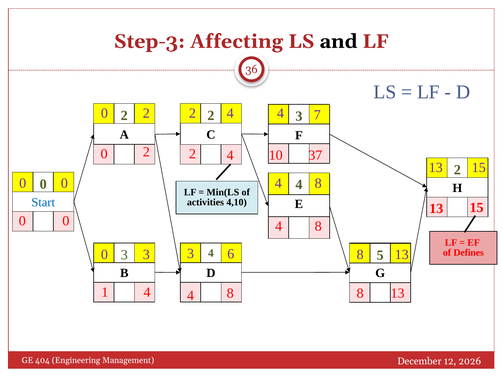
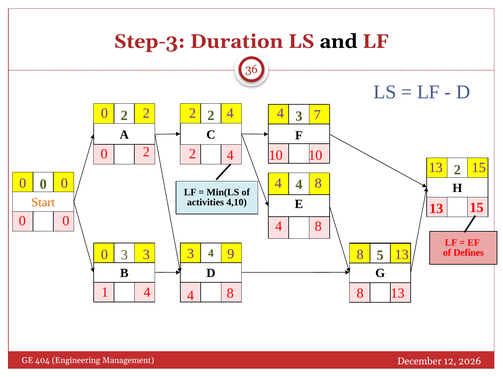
Affecting: Affecting -> Duration
10 37: 37 -> 10
Start colour: blue -> orange
6: 6 -> 9
